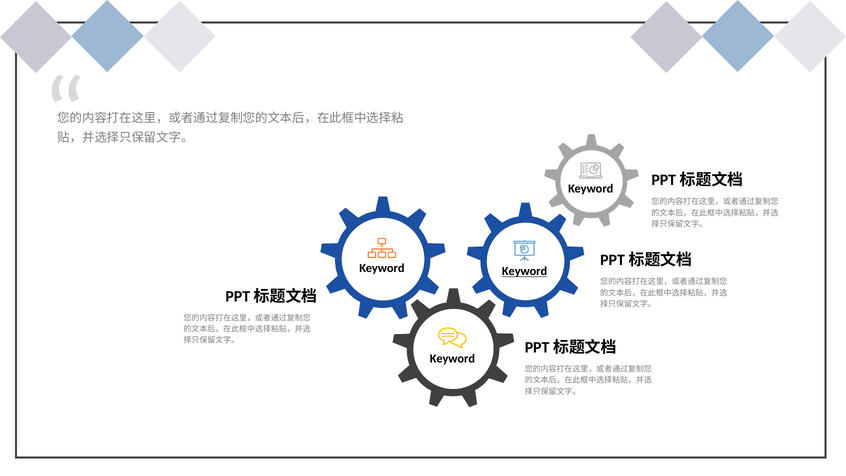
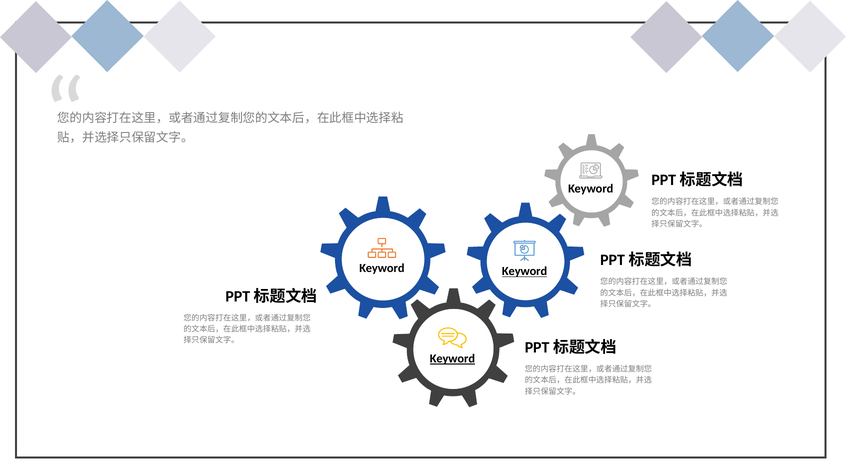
Keyword at (452, 358) underline: none -> present
